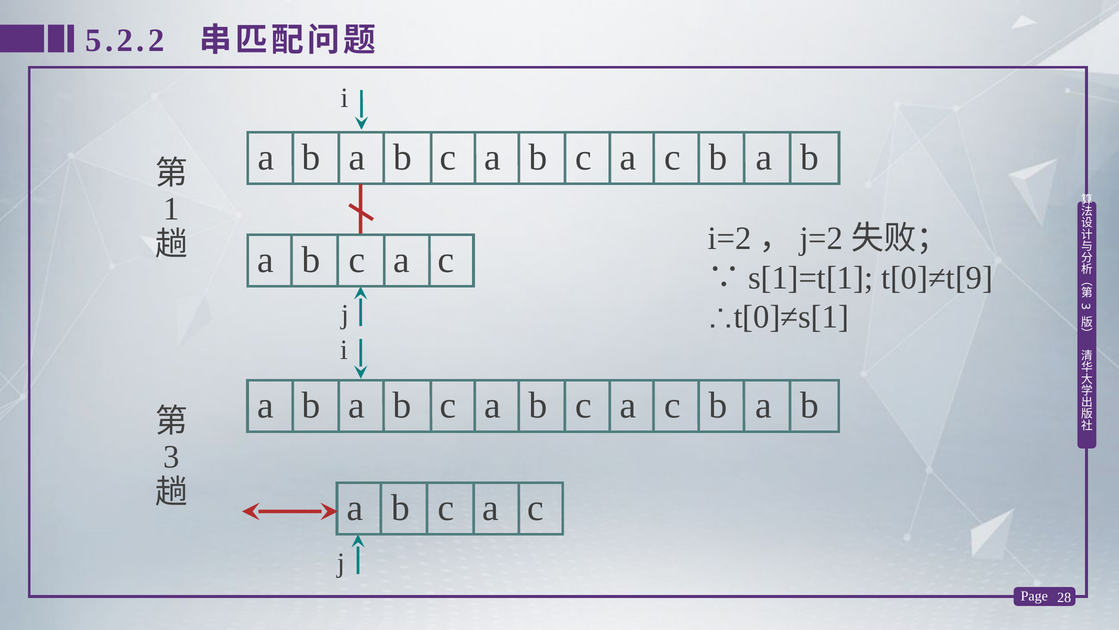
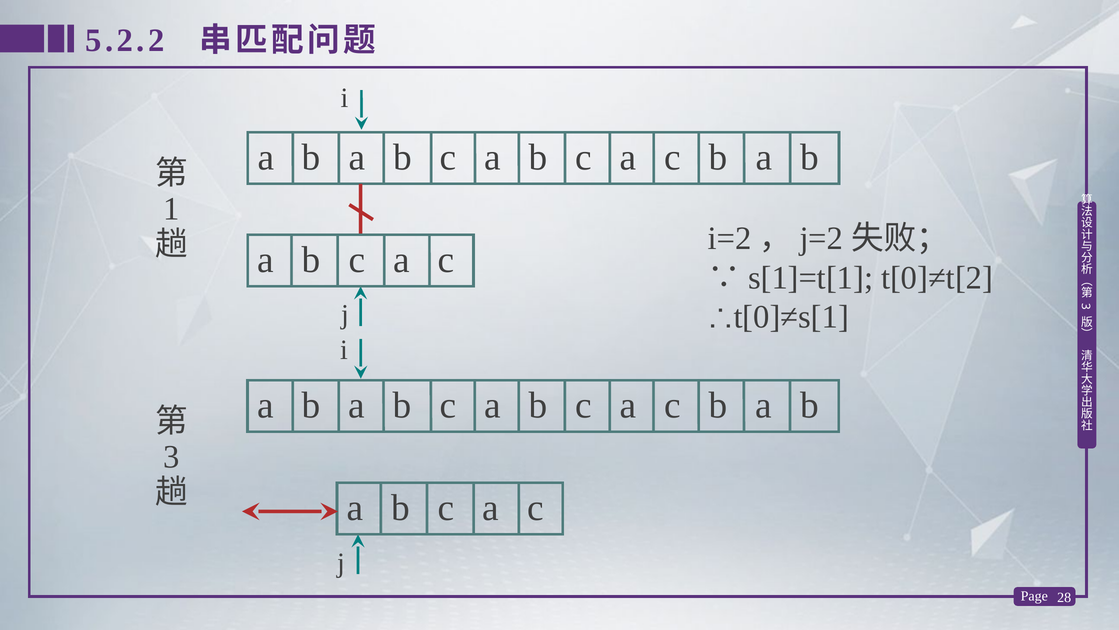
t[0]≠t[9: t[0]≠t[9 -> t[0]≠t[2
